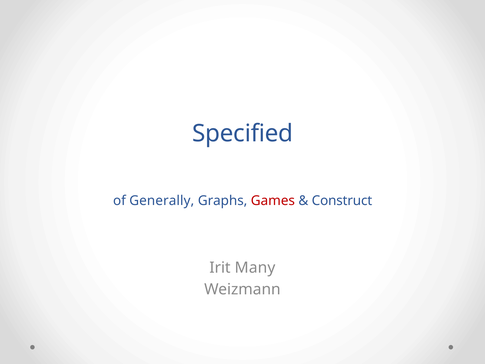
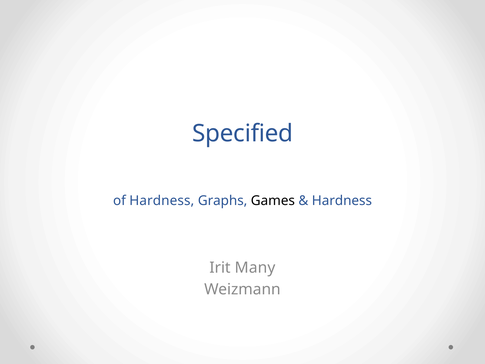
of Generally: Generally -> Hardness
Games colour: red -> black
Construct at (342, 201): Construct -> Hardness
